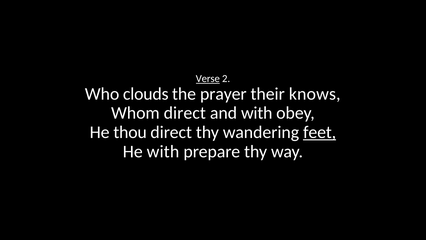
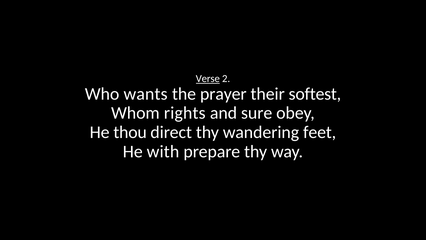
clouds: clouds -> wants
knows: knows -> softest
Whom direct: direct -> rights
and with: with -> sure
feet underline: present -> none
